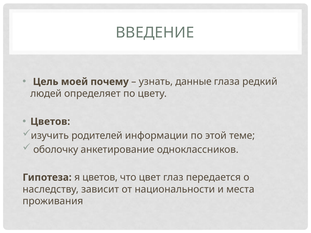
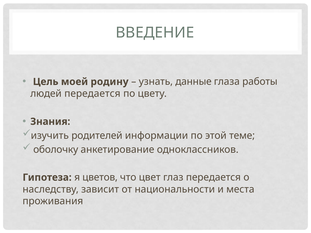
почему: почему -> родину
редкий: редкий -> работы
людей определяет: определяет -> передается
Цветов at (50, 122): Цветов -> Знания
